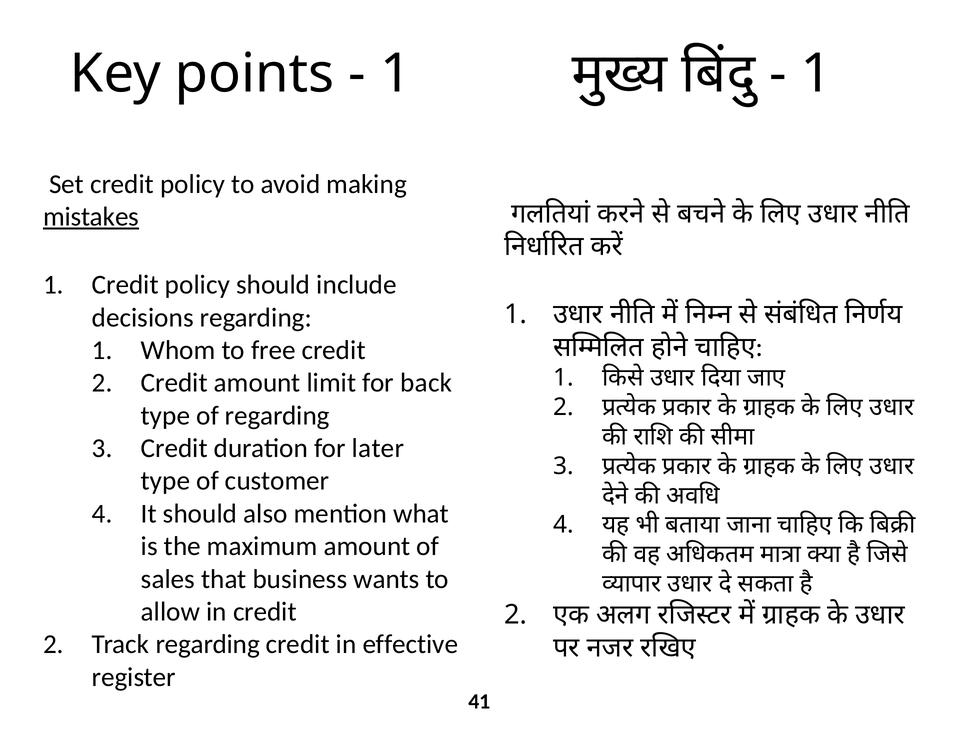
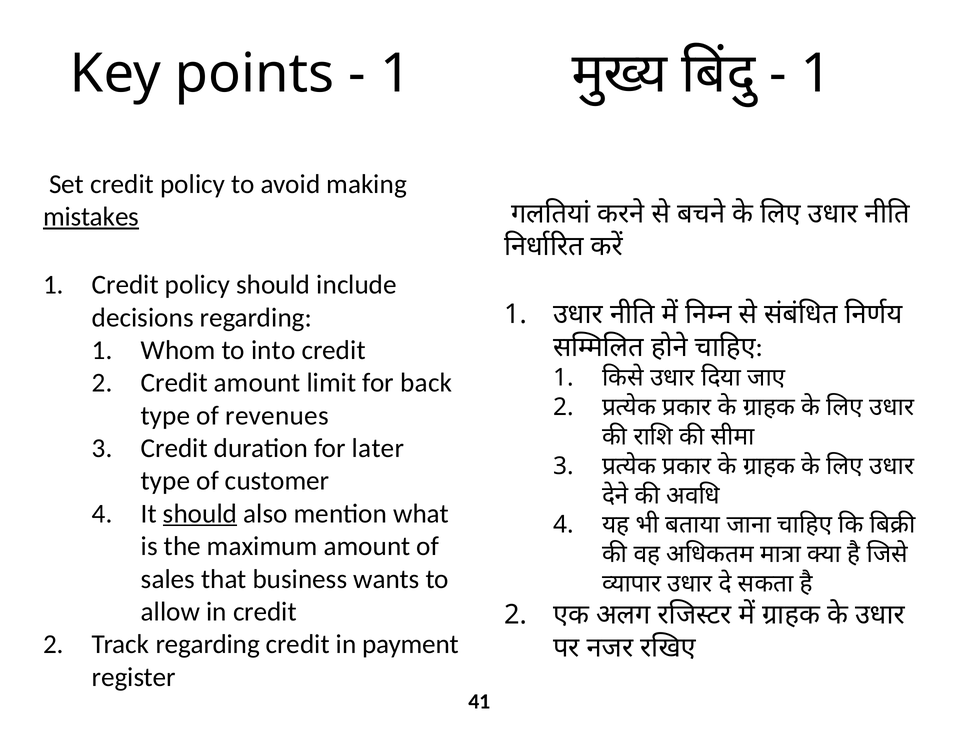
free: free -> into
of regarding: regarding -> revenues
should at (200, 513) underline: none -> present
effective: effective -> payment
